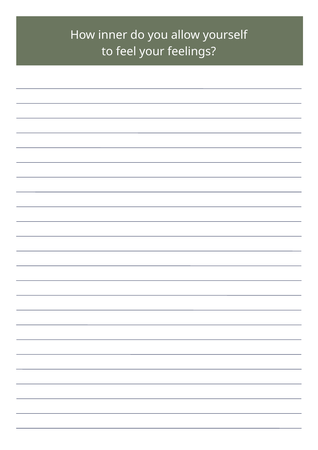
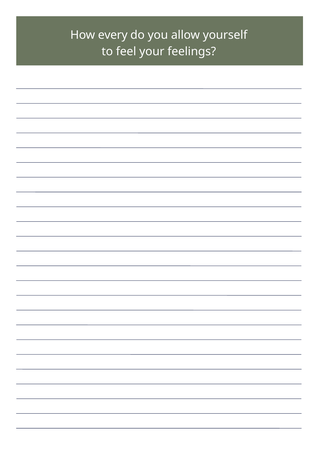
inner: inner -> every
